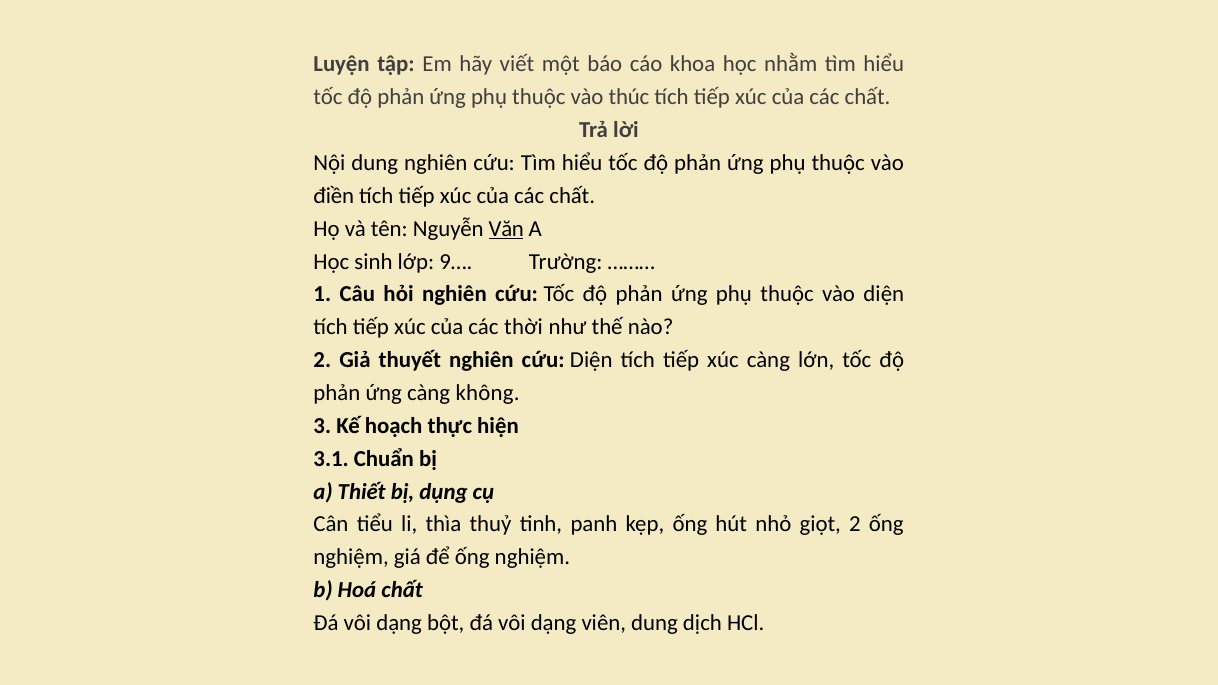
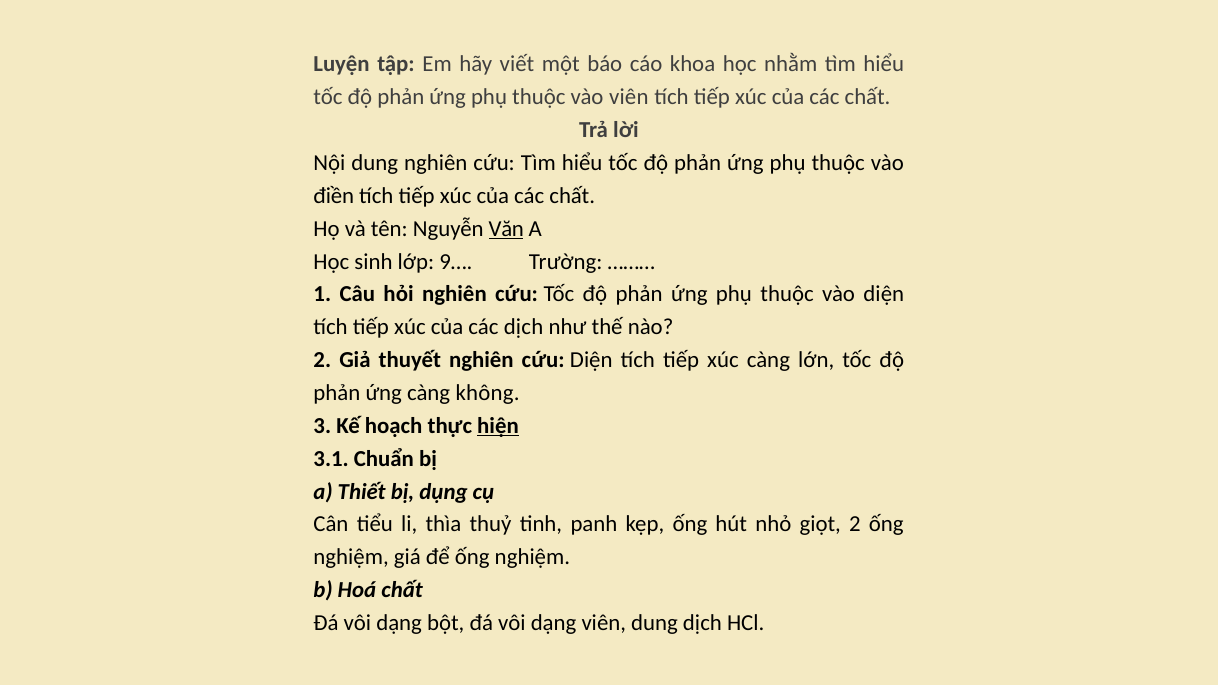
vào thúc: thúc -> viên
các thời: thời -> dịch
hiện underline: none -> present
